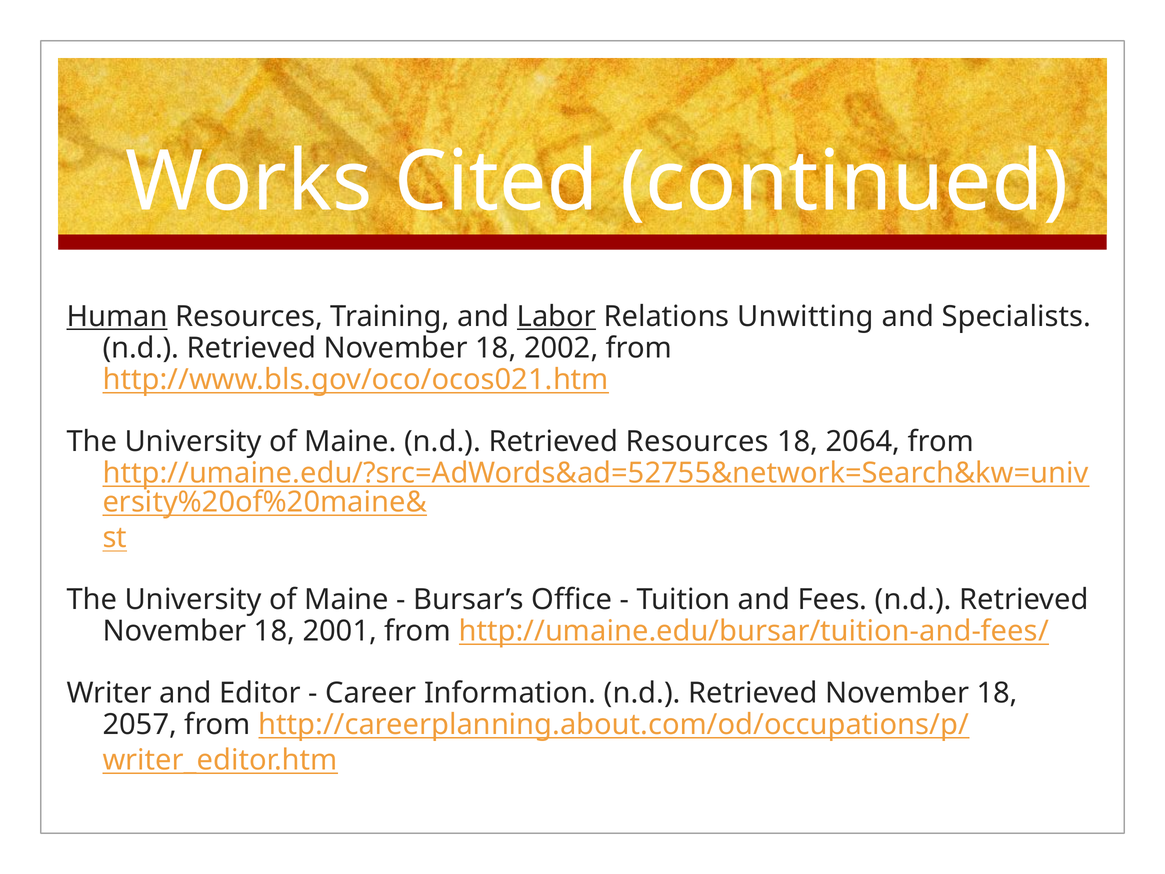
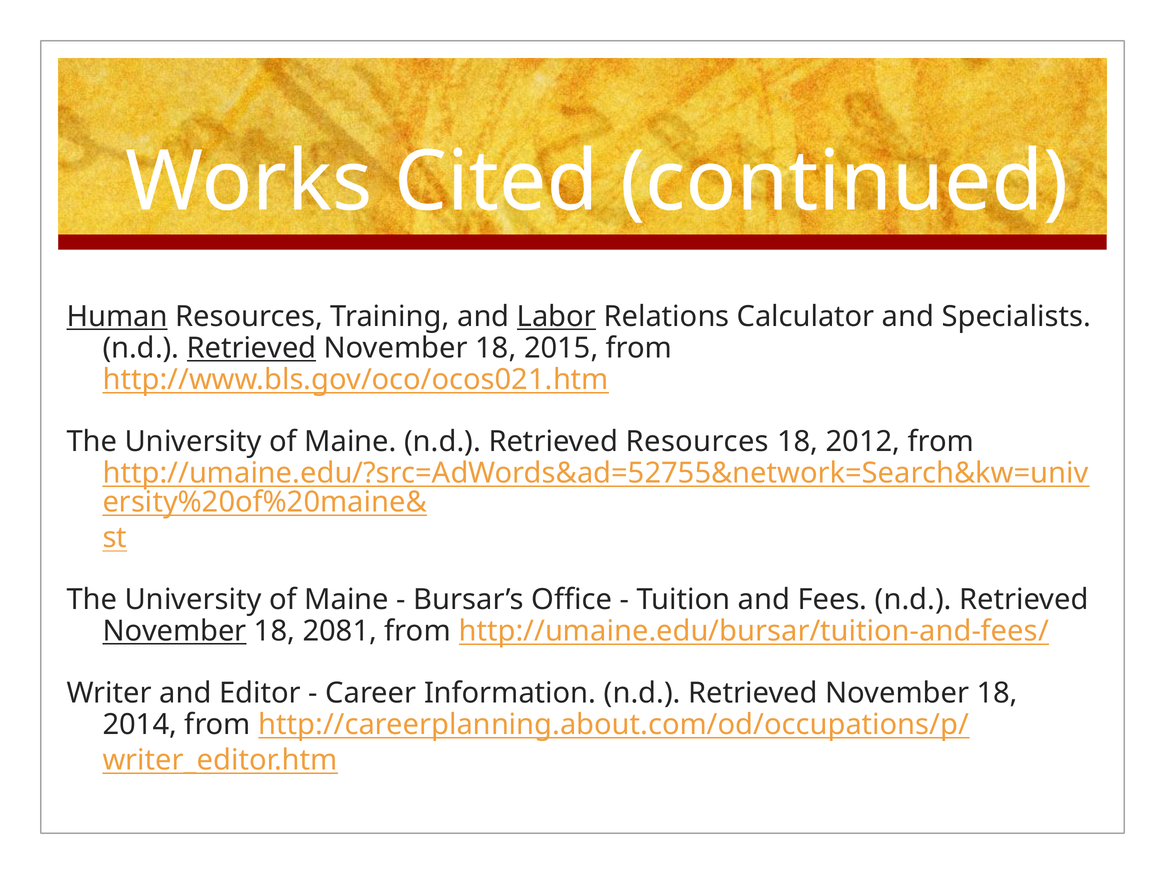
Unwitting: Unwitting -> Calculator
Retrieved at (252, 348) underline: none -> present
2002: 2002 -> 2015
2064: 2064 -> 2012
November at (175, 631) underline: none -> present
2001: 2001 -> 2081
2057: 2057 -> 2014
